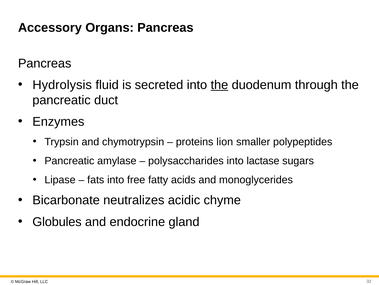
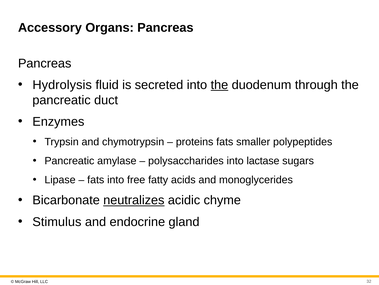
proteins lion: lion -> fats
neutralizes underline: none -> present
Globules: Globules -> Stimulus
